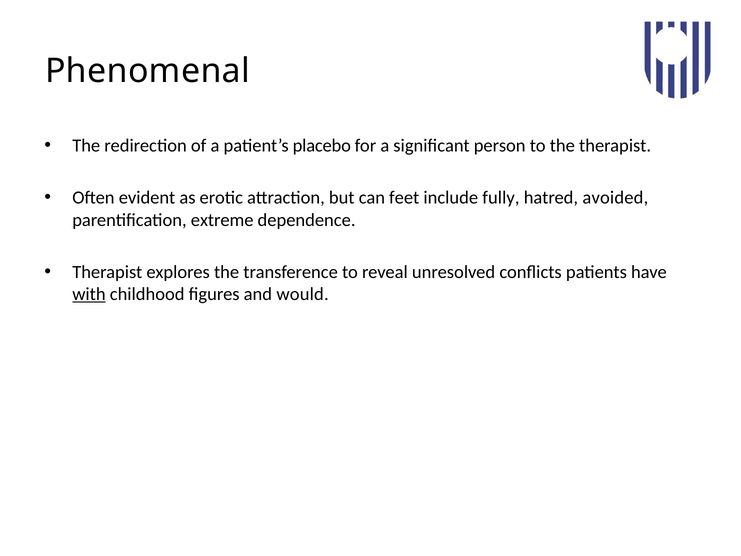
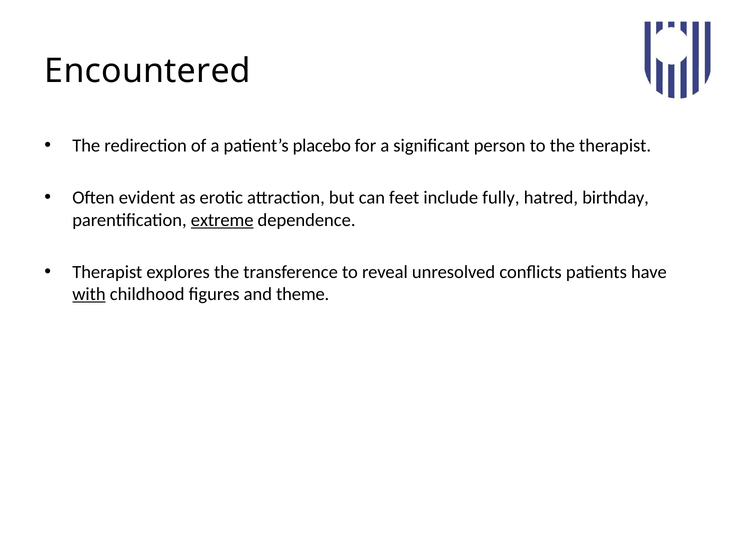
Phenomenal: Phenomenal -> Encountered
avoided: avoided -> birthday
extreme underline: none -> present
would: would -> theme
